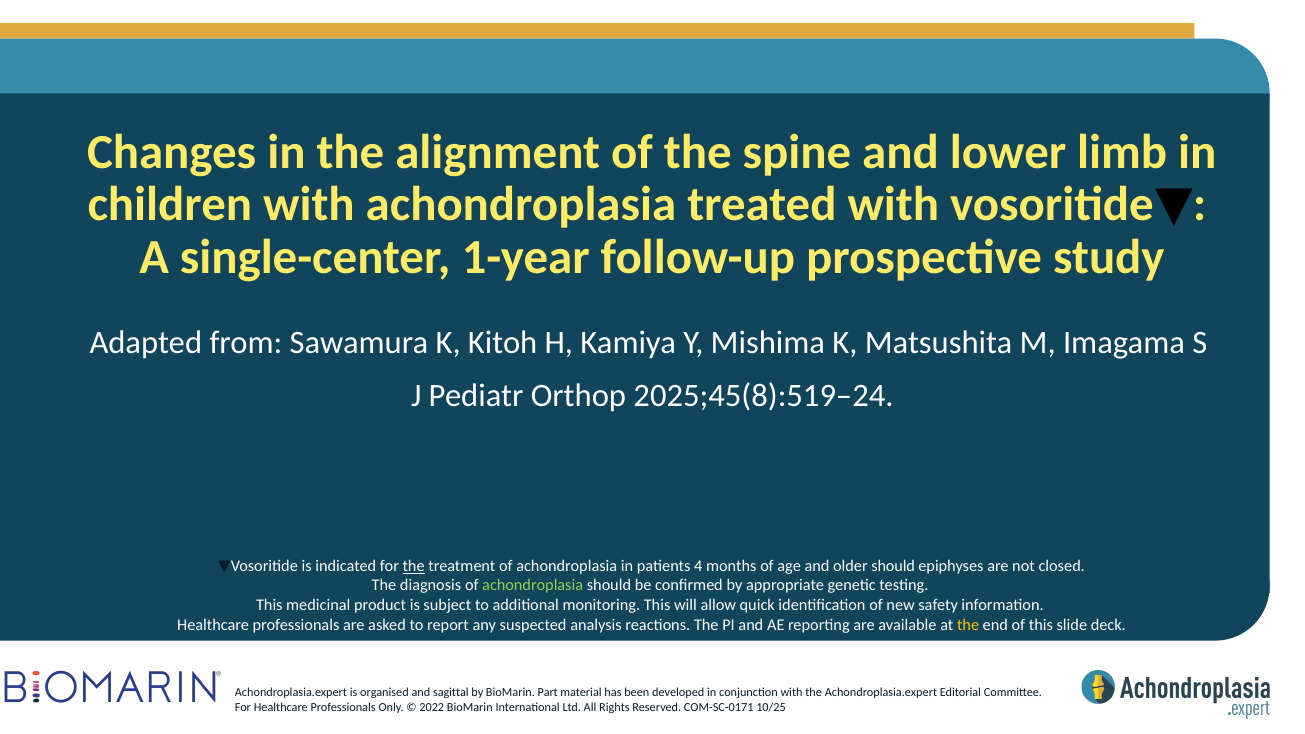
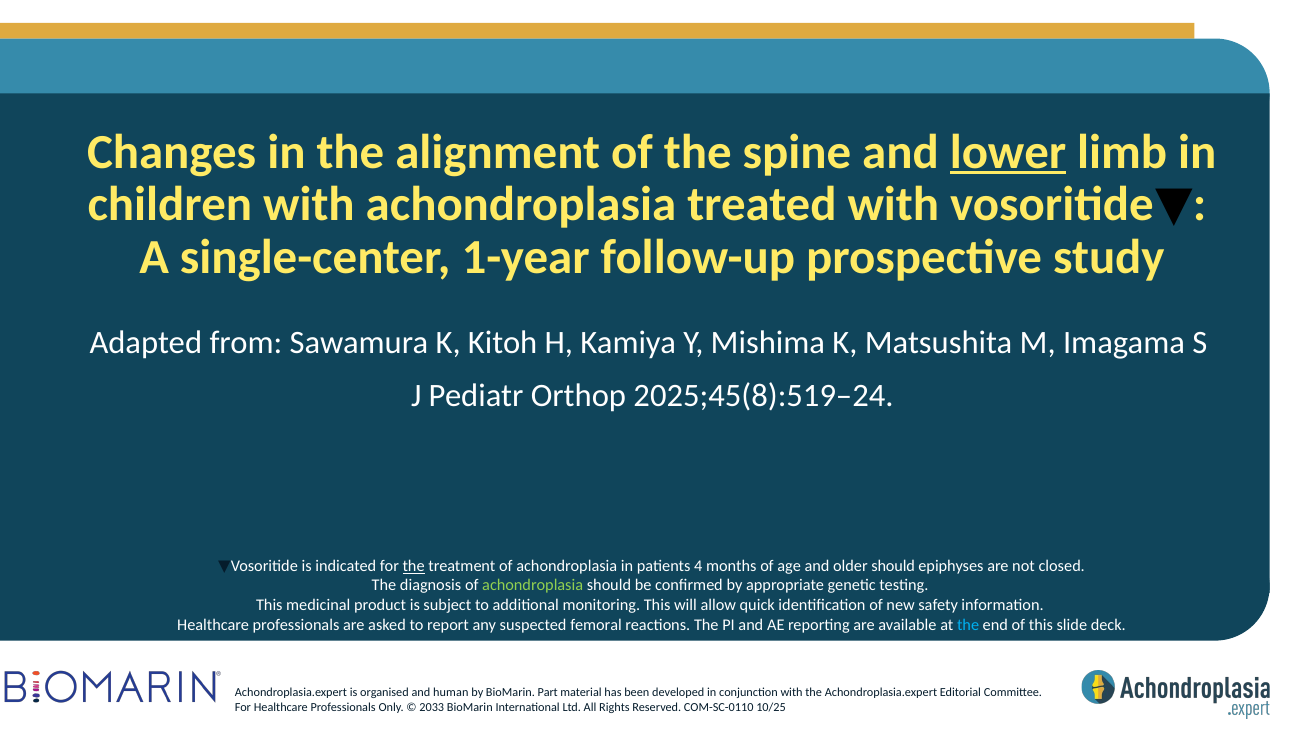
lower underline: none -> present
analysis: analysis -> femoral
the at (968, 625) colour: yellow -> light blue
sagittal: sagittal -> human
2022: 2022 -> 2033
COM-SC-0171: COM-SC-0171 -> COM-SC-0110
